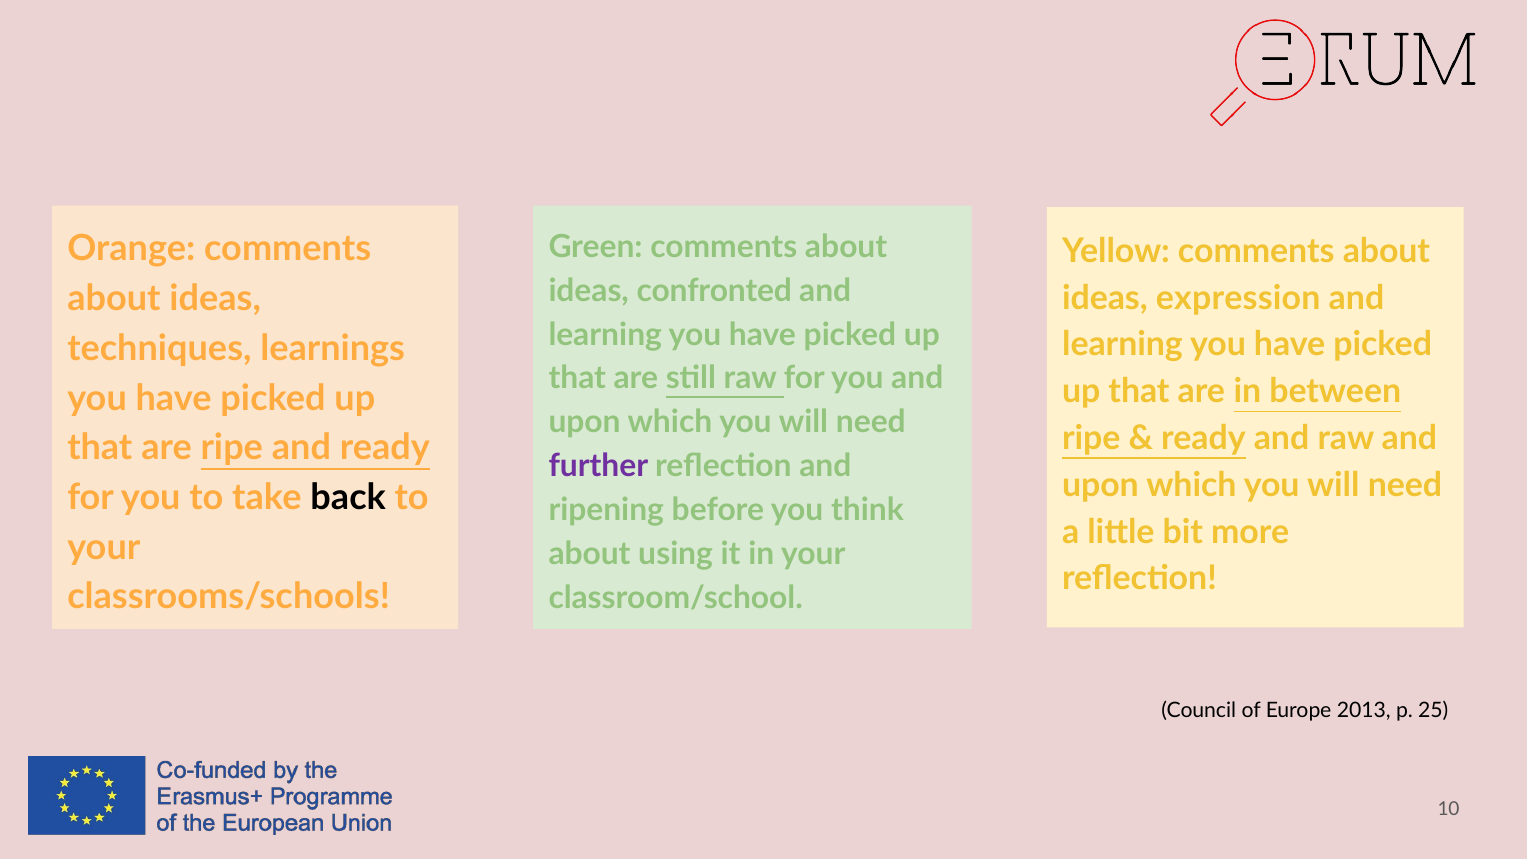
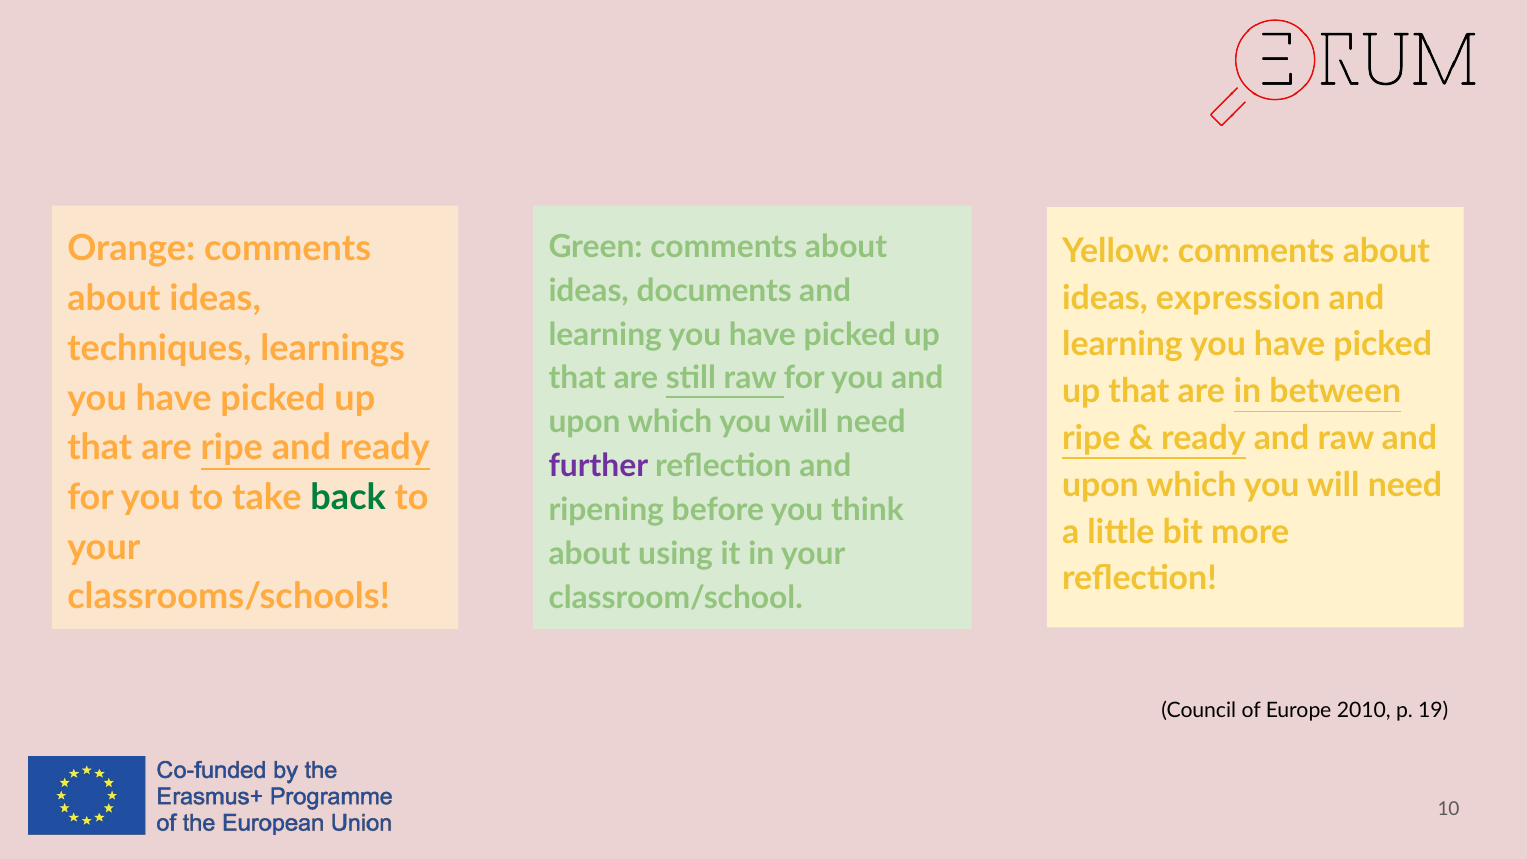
confronted: confronted -> documents
back colour: black -> green
2013: 2013 -> 2010
25: 25 -> 19
